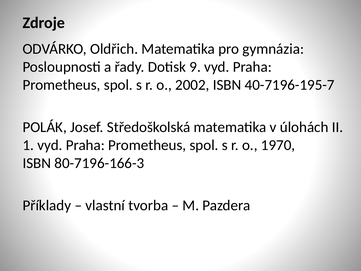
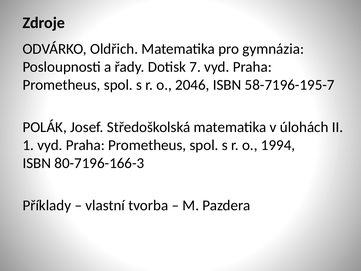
9: 9 -> 7
2002: 2002 -> 2046
40-7196-195-7: 40-7196-195-7 -> 58-7196-195-7
1970: 1970 -> 1994
